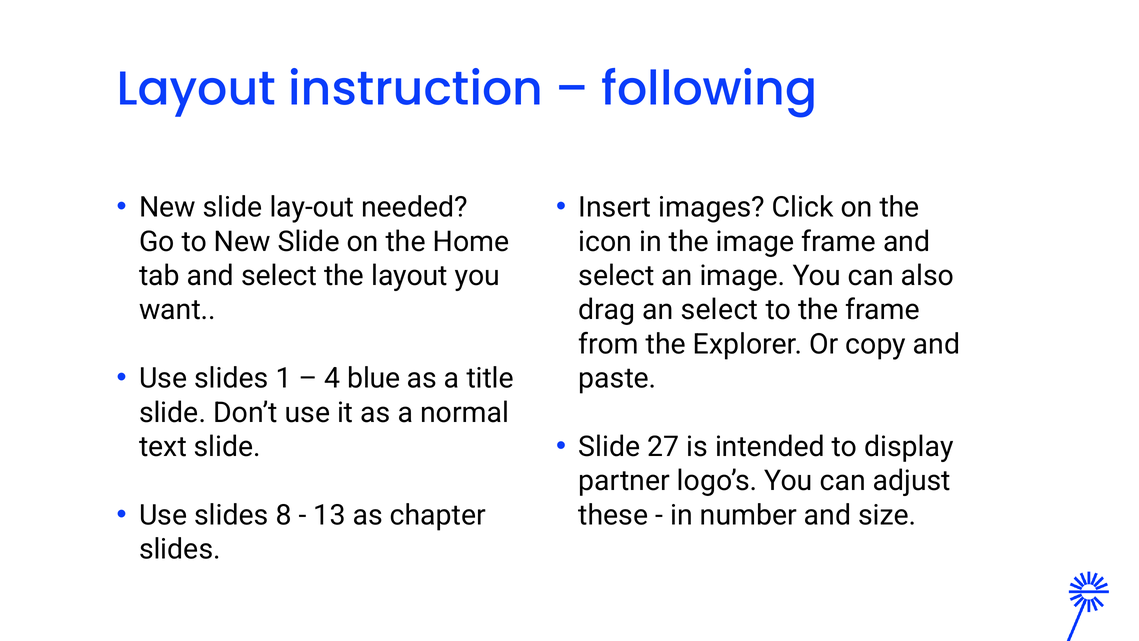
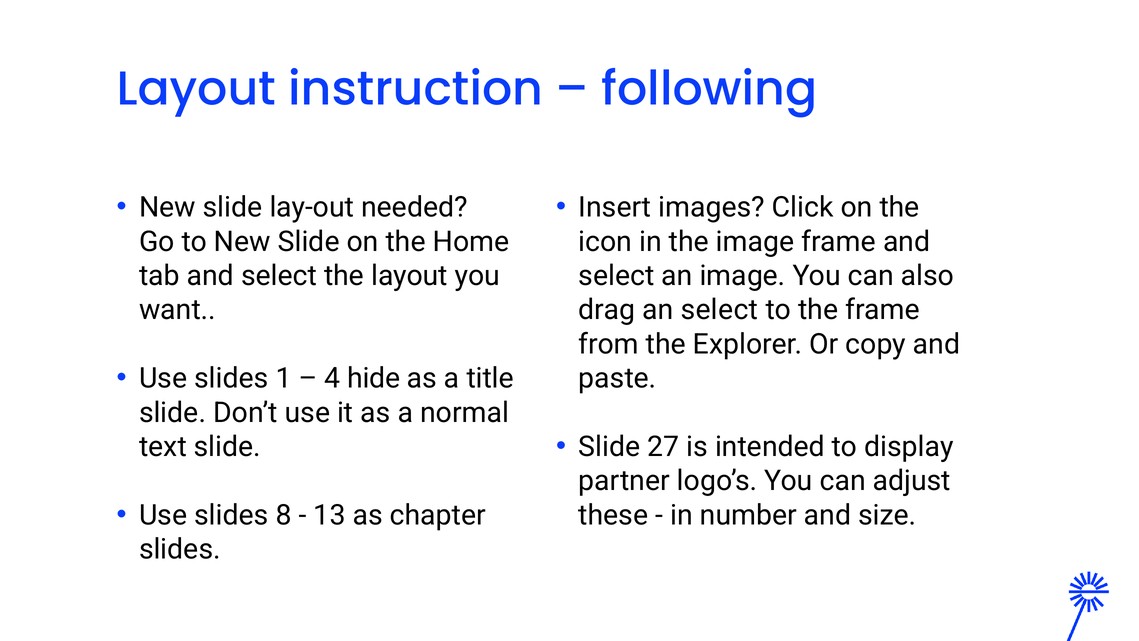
blue: blue -> hide
